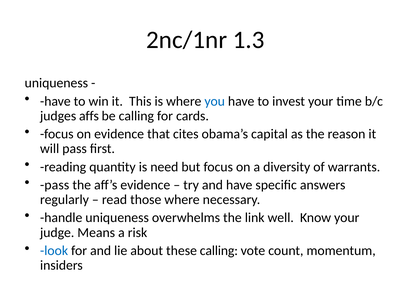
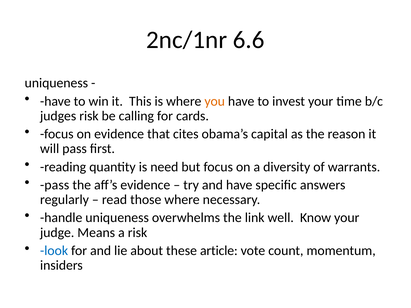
1.3: 1.3 -> 6.6
you colour: blue -> orange
judges affs: affs -> risk
these calling: calling -> article
